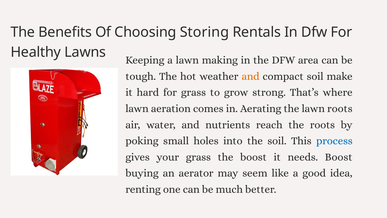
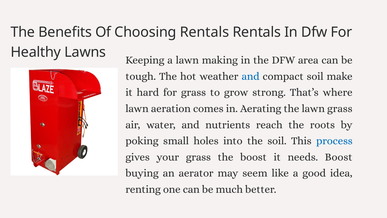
Choosing Storing: Storing -> Rentals
and at (251, 76) colour: orange -> blue
lawn roots: roots -> grass
